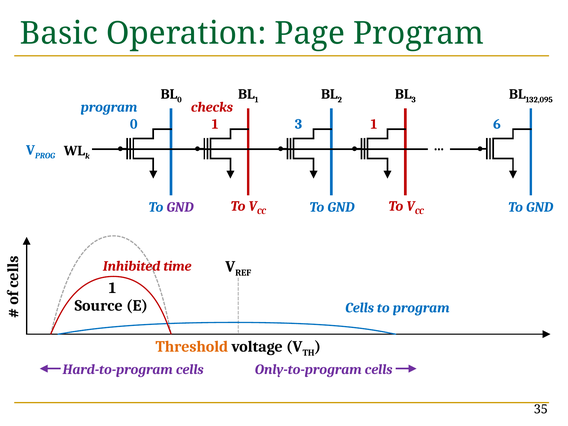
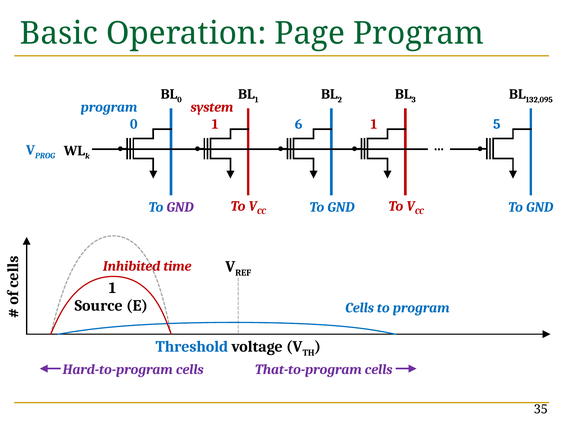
checks: checks -> system
1 3: 3 -> 6
6: 6 -> 5
Threshold colour: orange -> blue
Only-to-program: Only-to-program -> That-to-program
